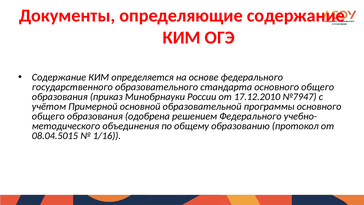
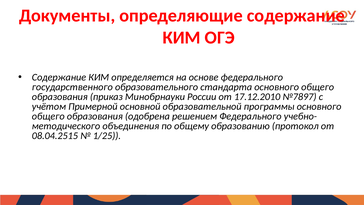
№7947: №7947 -> №7897
08.04.5015: 08.04.5015 -> 08.04.2515
1/16: 1/16 -> 1/25
